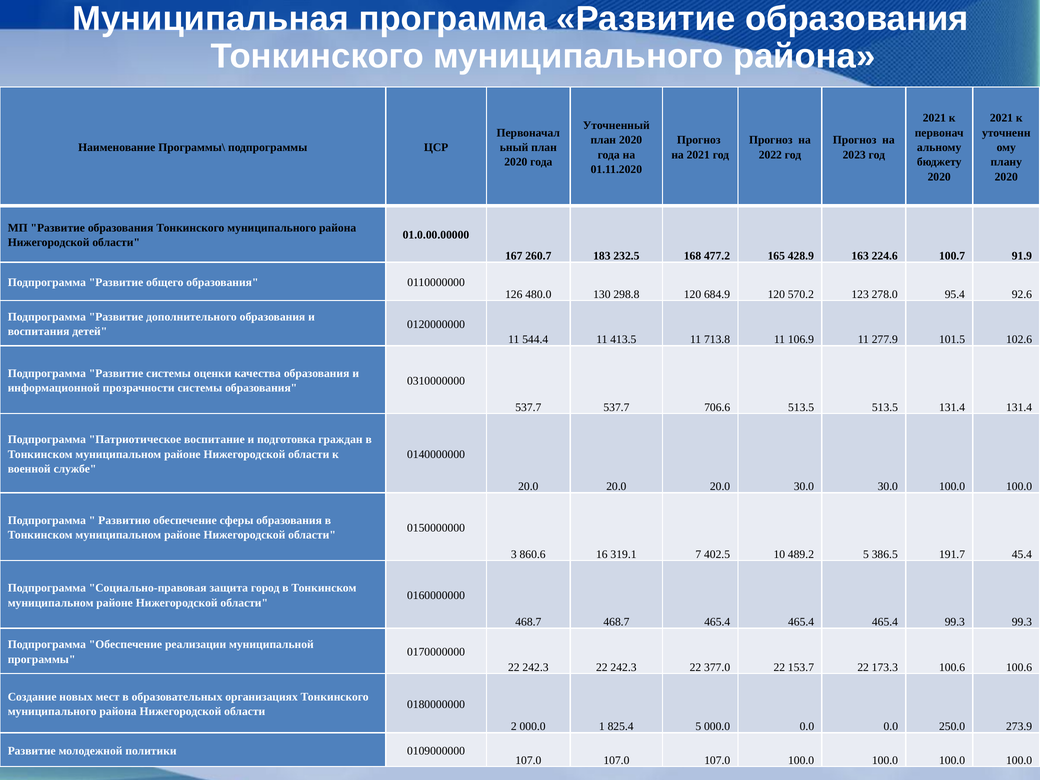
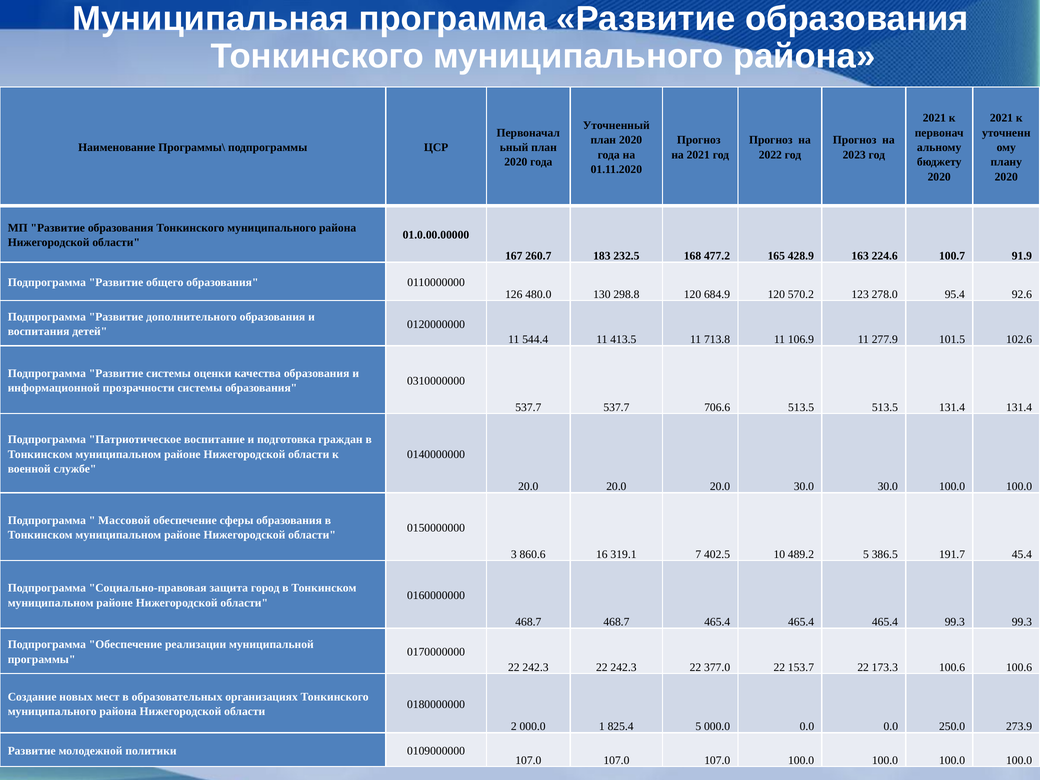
Развитию: Развитию -> Массовой
